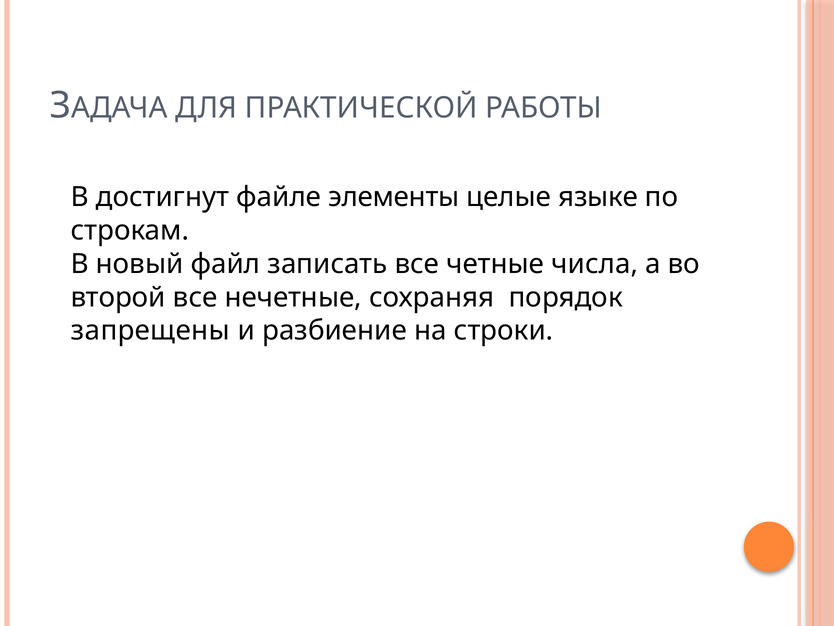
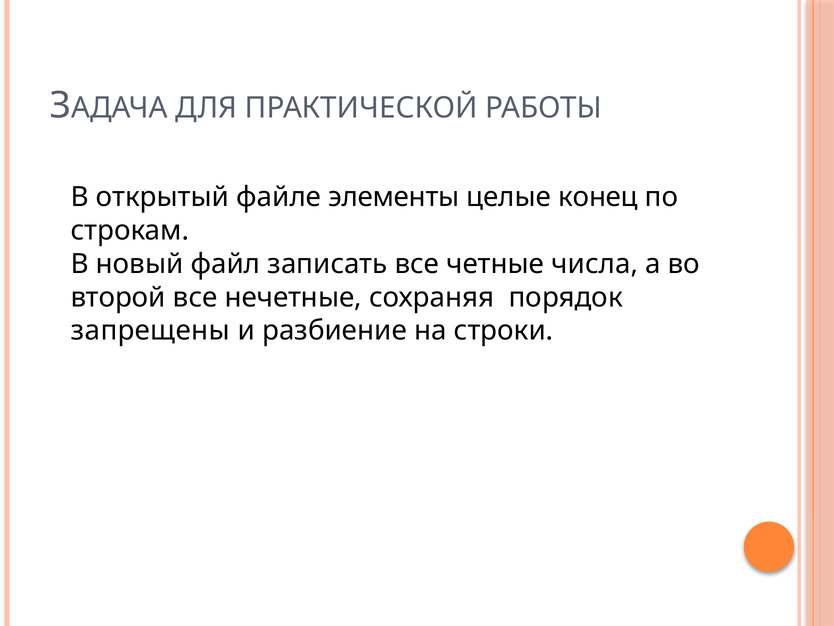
достигнут: достигнут -> открытый
языке: языке -> конец
